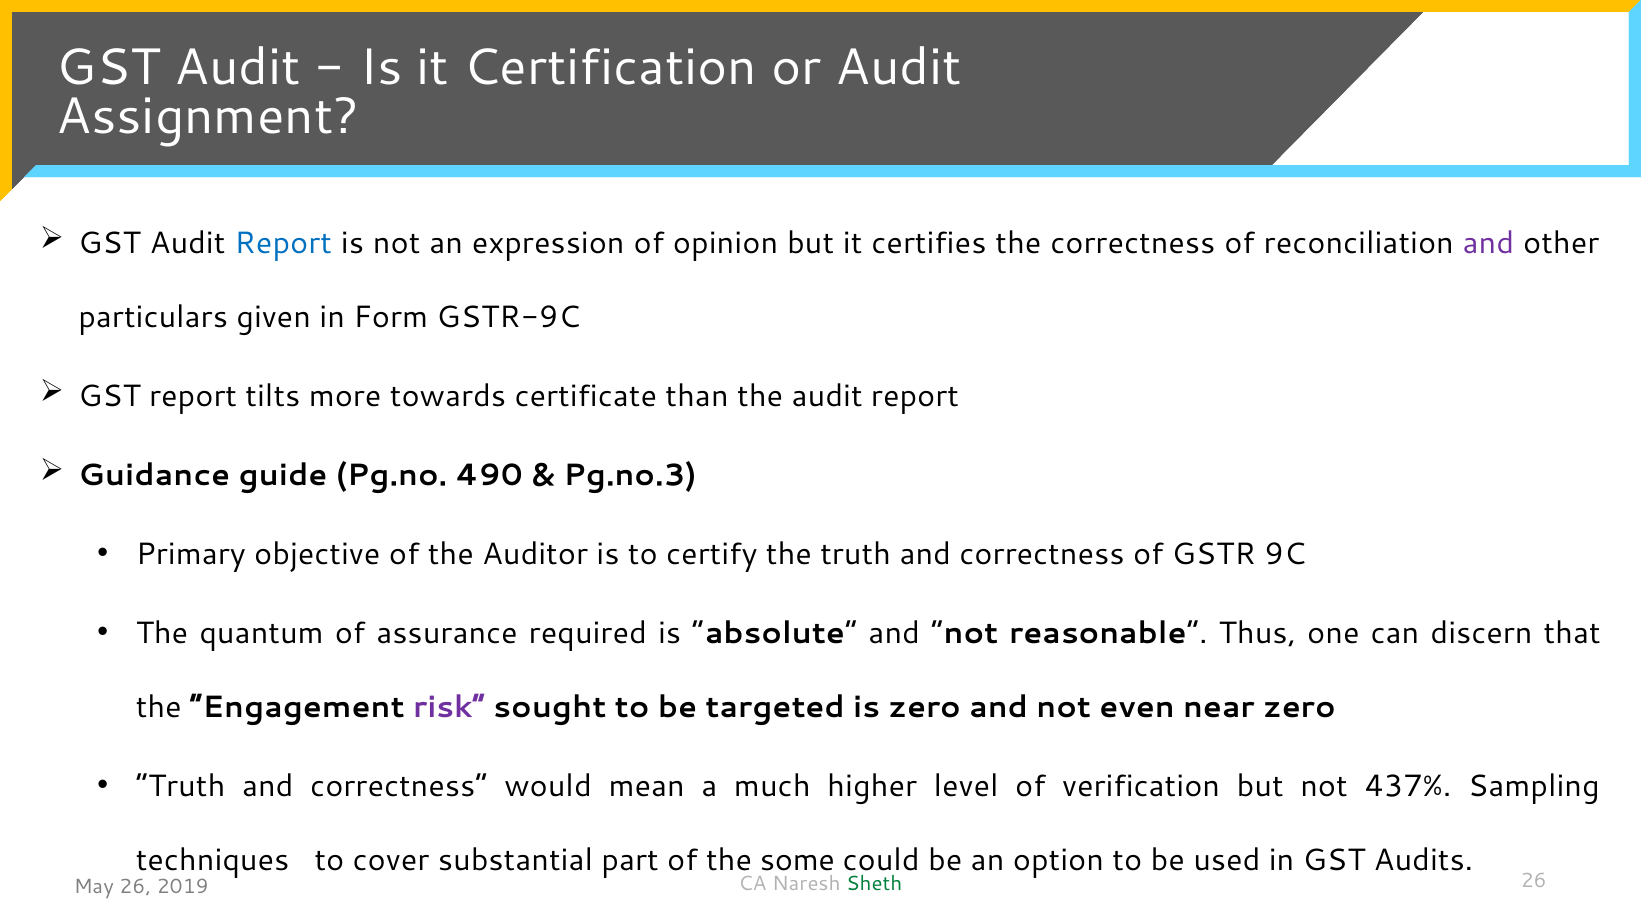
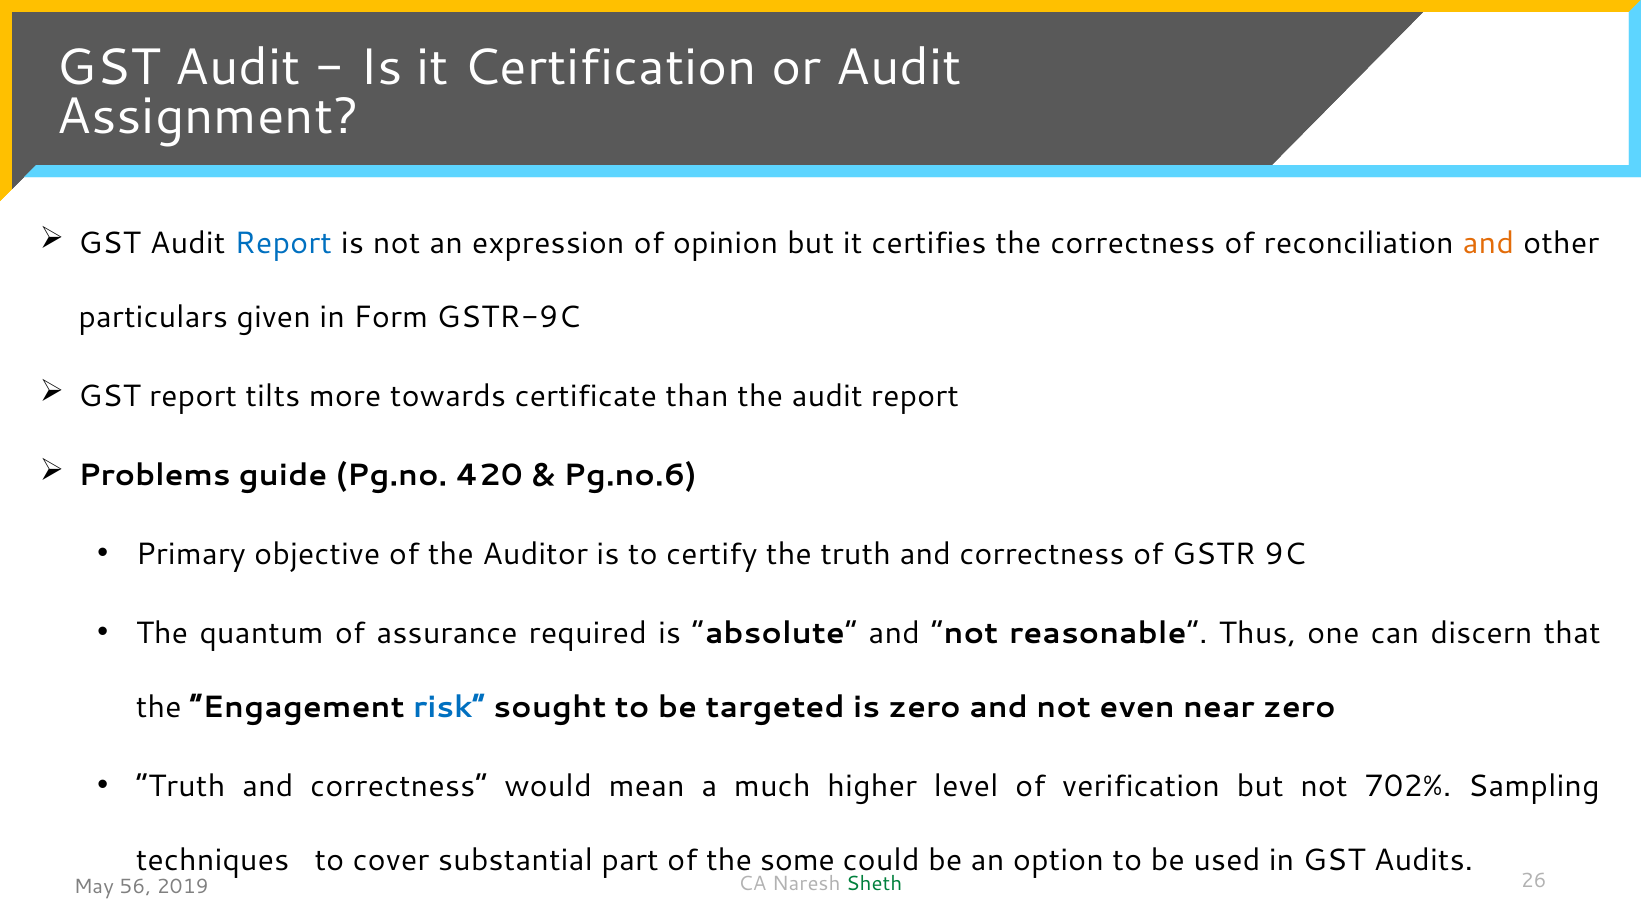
and at (1488, 244) colour: purple -> orange
Guidance: Guidance -> Problems
490: 490 -> 420
Pg.no.3: Pg.no.3 -> Pg.no.6
risk colour: purple -> blue
437%: 437% -> 702%
May 26: 26 -> 56
